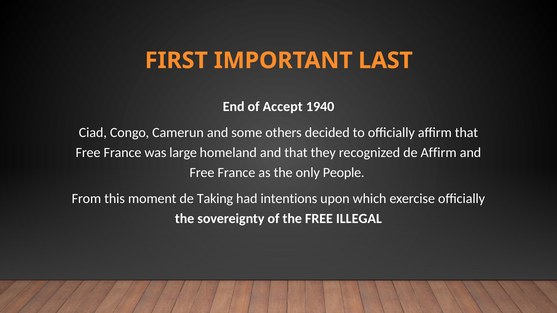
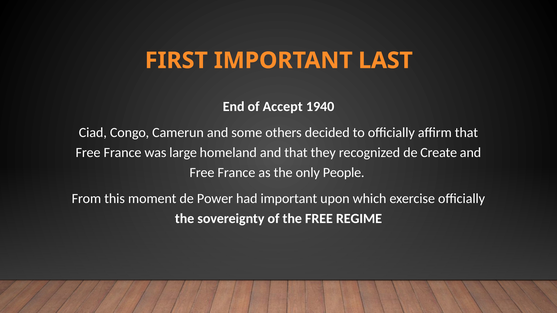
de Affirm: Affirm -> Create
Taking: Taking -> Power
had intentions: intentions -> important
ILLEGAL: ILLEGAL -> REGIME
